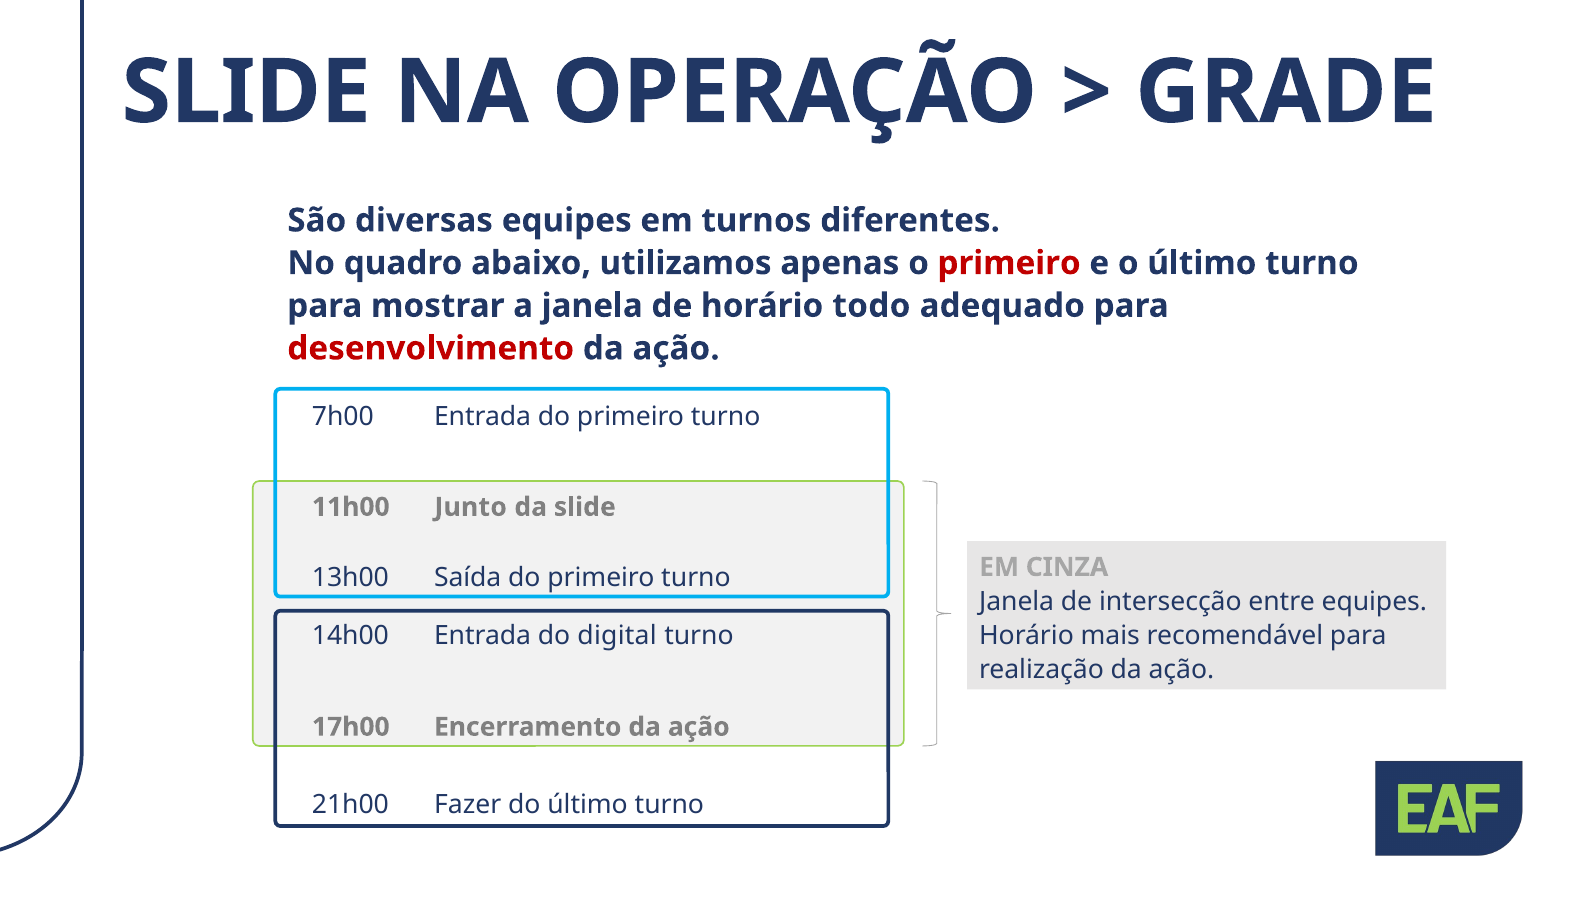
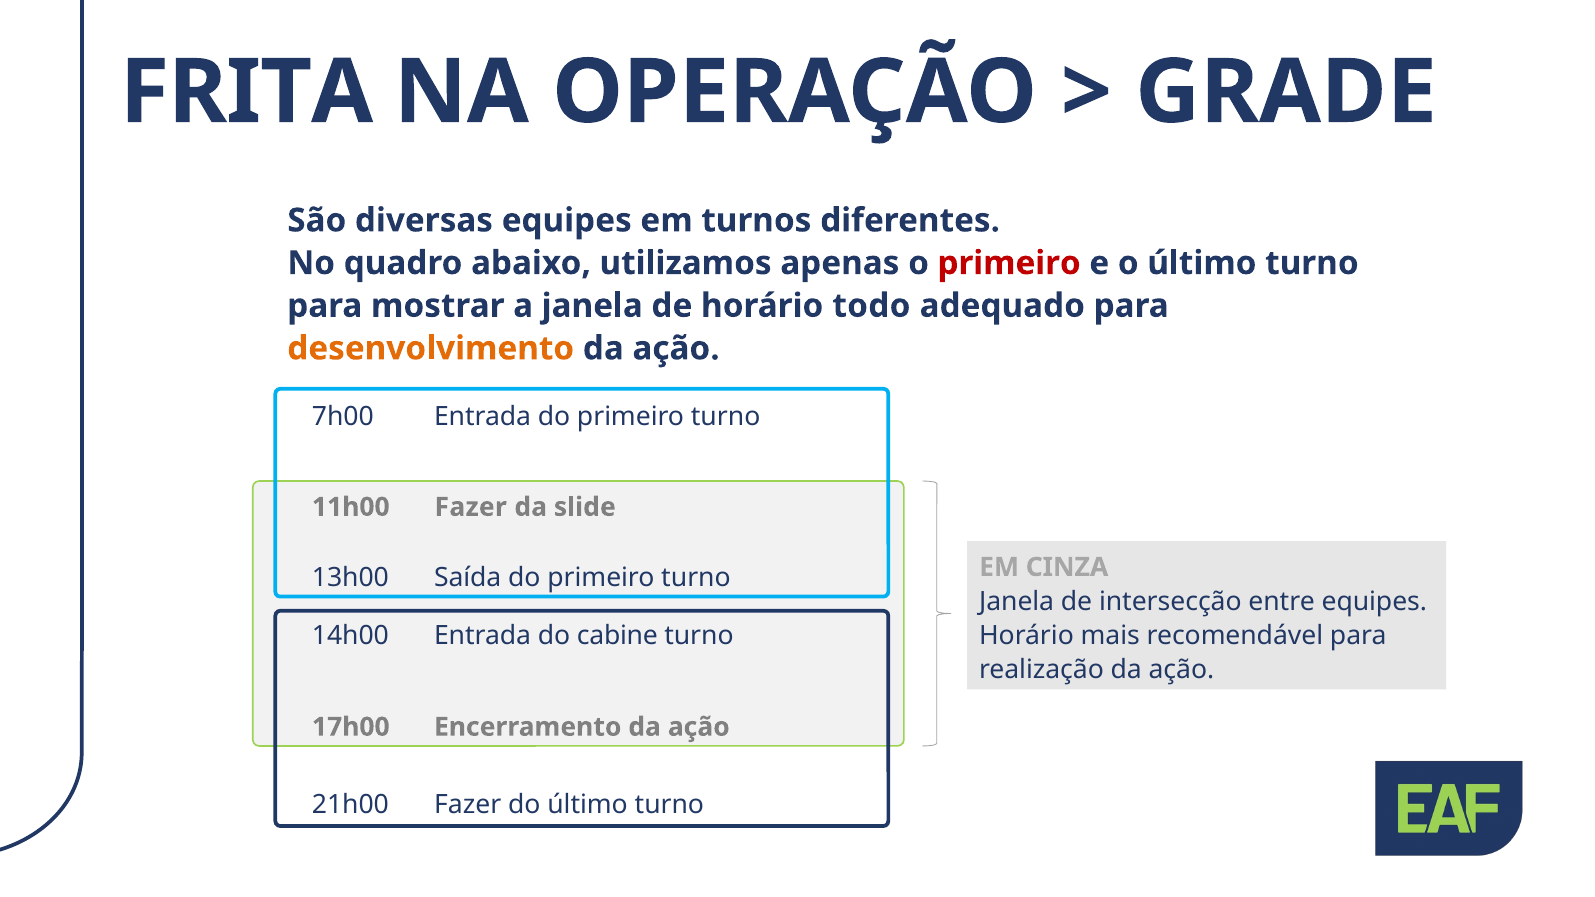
SLIDE at (246, 92): SLIDE -> FRITA
desenvolvimento colour: red -> orange
Junto at (471, 507): Junto -> Fazer
digital: digital -> cabine
